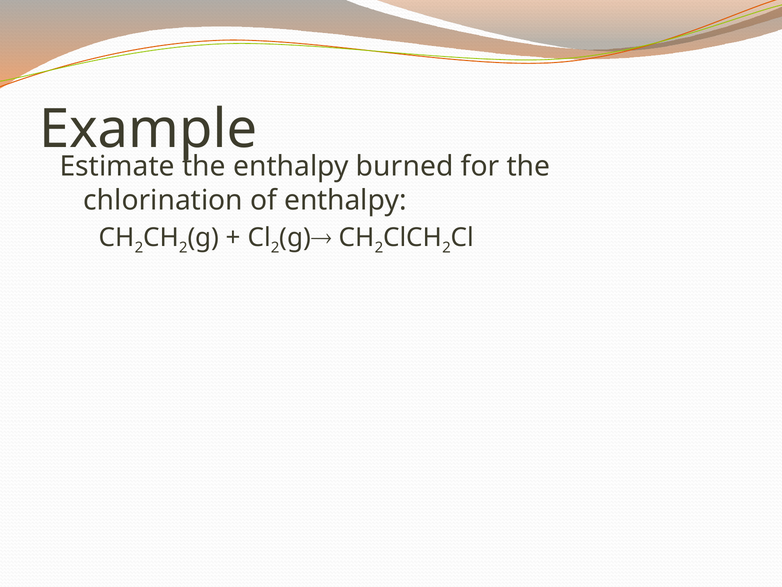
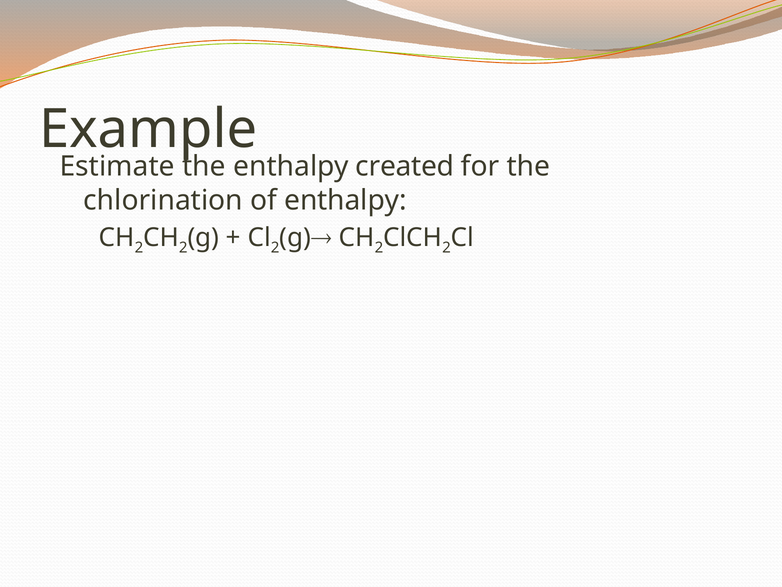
burned: burned -> created
